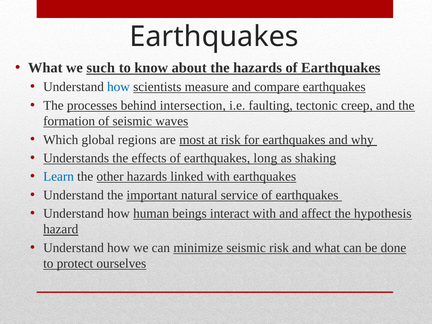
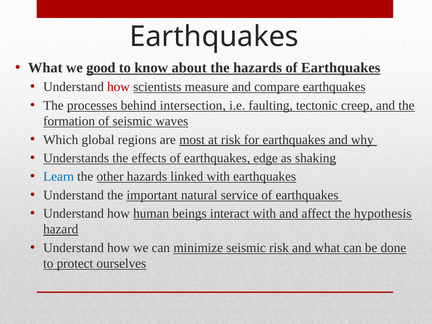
such: such -> good
how at (118, 87) colour: blue -> red
long: long -> edge
